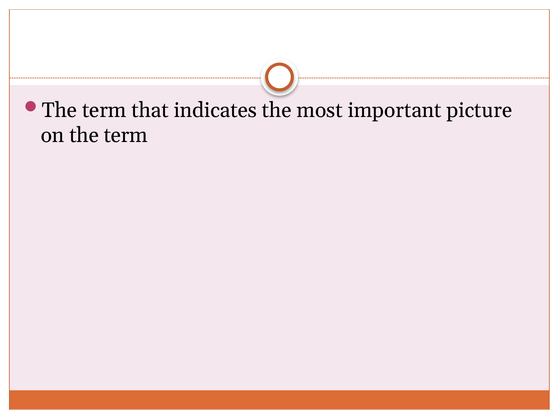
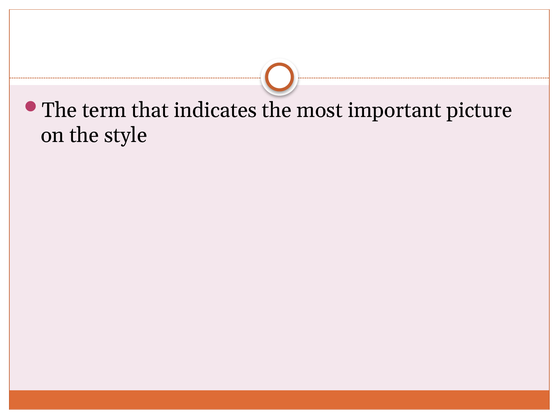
on the term: term -> style
